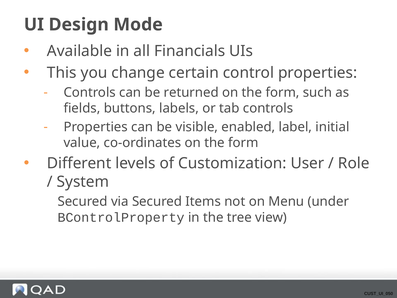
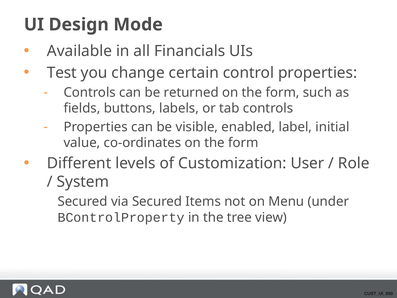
This: This -> Test
